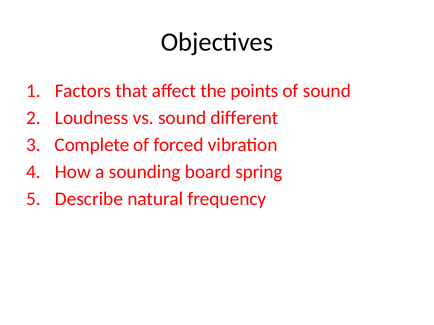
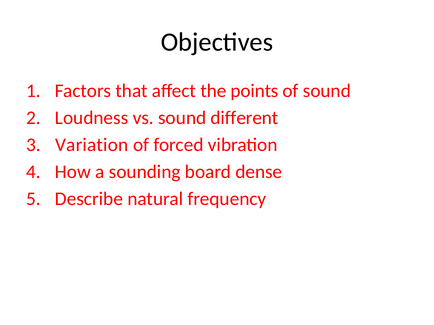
Complete: Complete -> Variation
spring: spring -> dense
